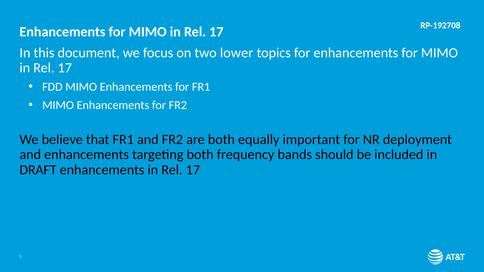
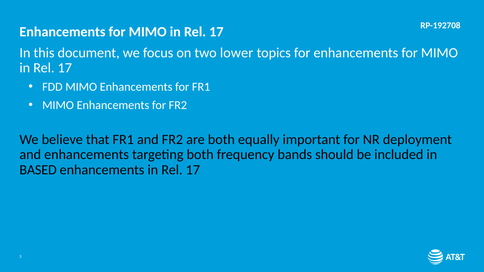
DRAFT: DRAFT -> BASED
